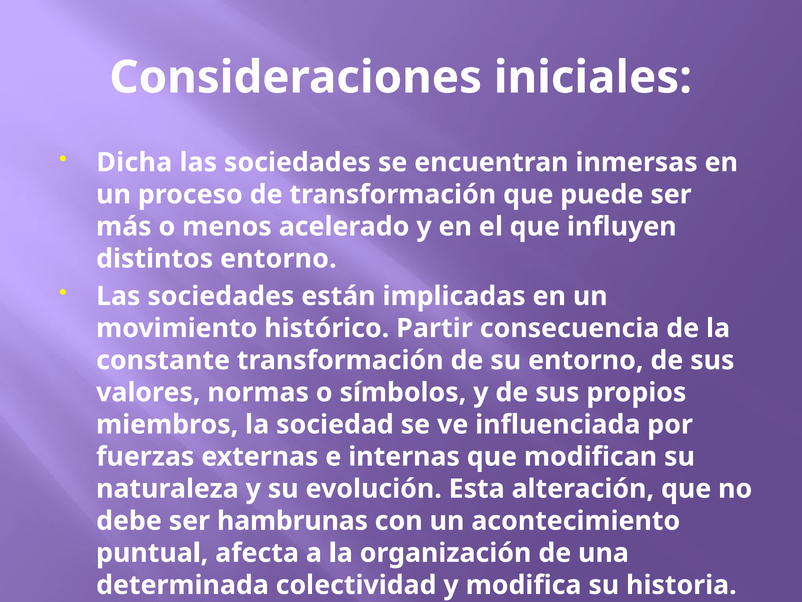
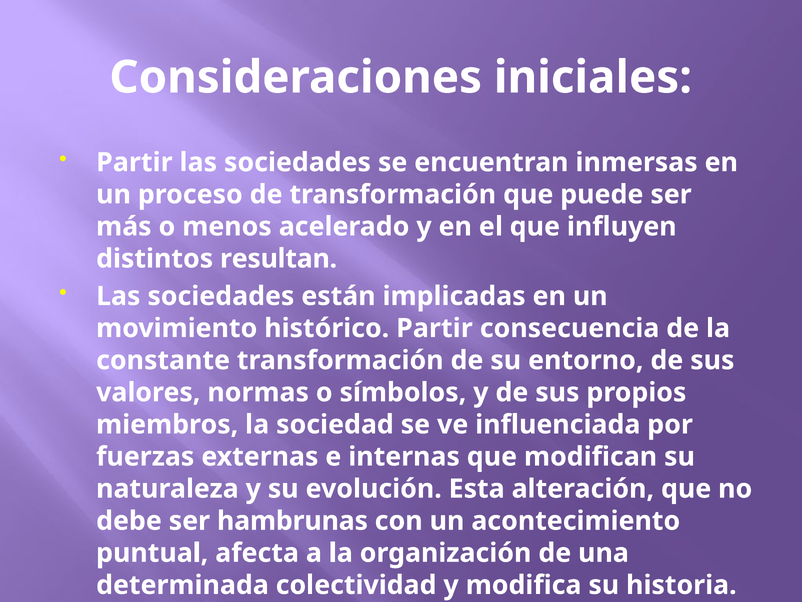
Dicha at (134, 162): Dicha -> Partir
distintos entorno: entorno -> resultan
